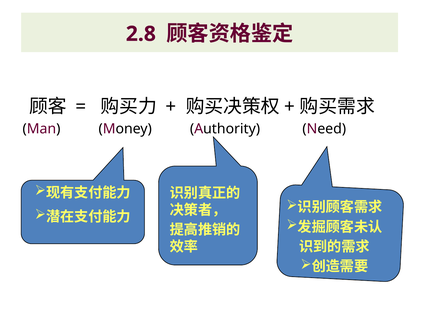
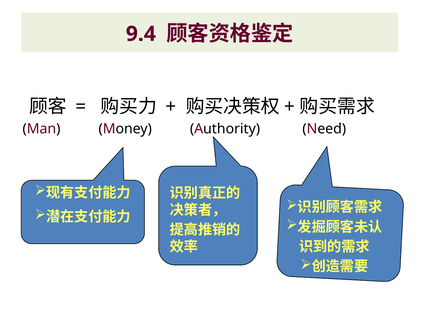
2.8: 2.8 -> 9.4
